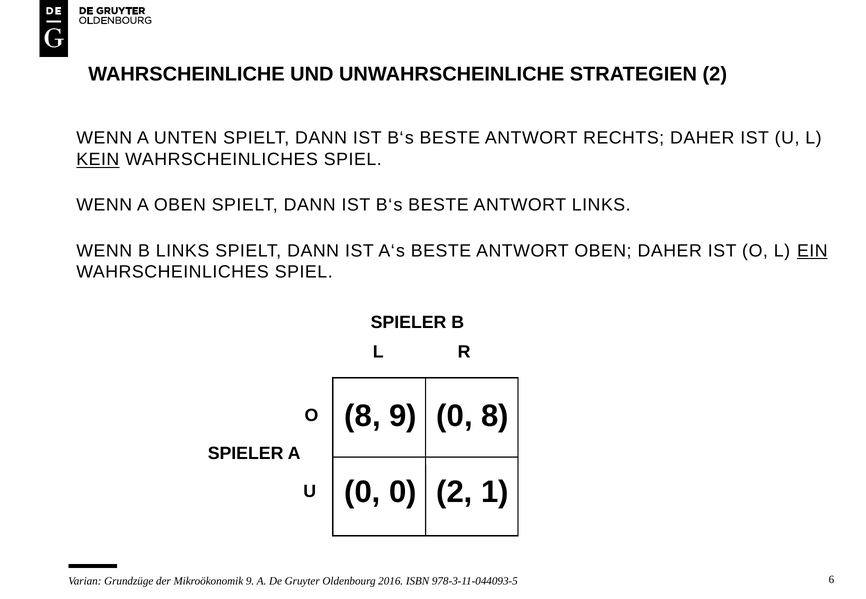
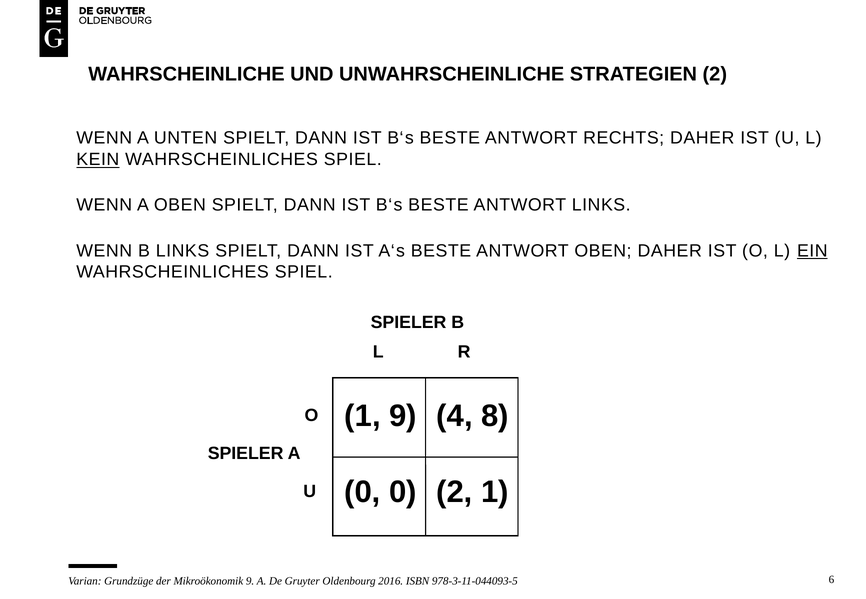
8 at (363, 417): 8 -> 1
0 at (455, 417): 0 -> 4
